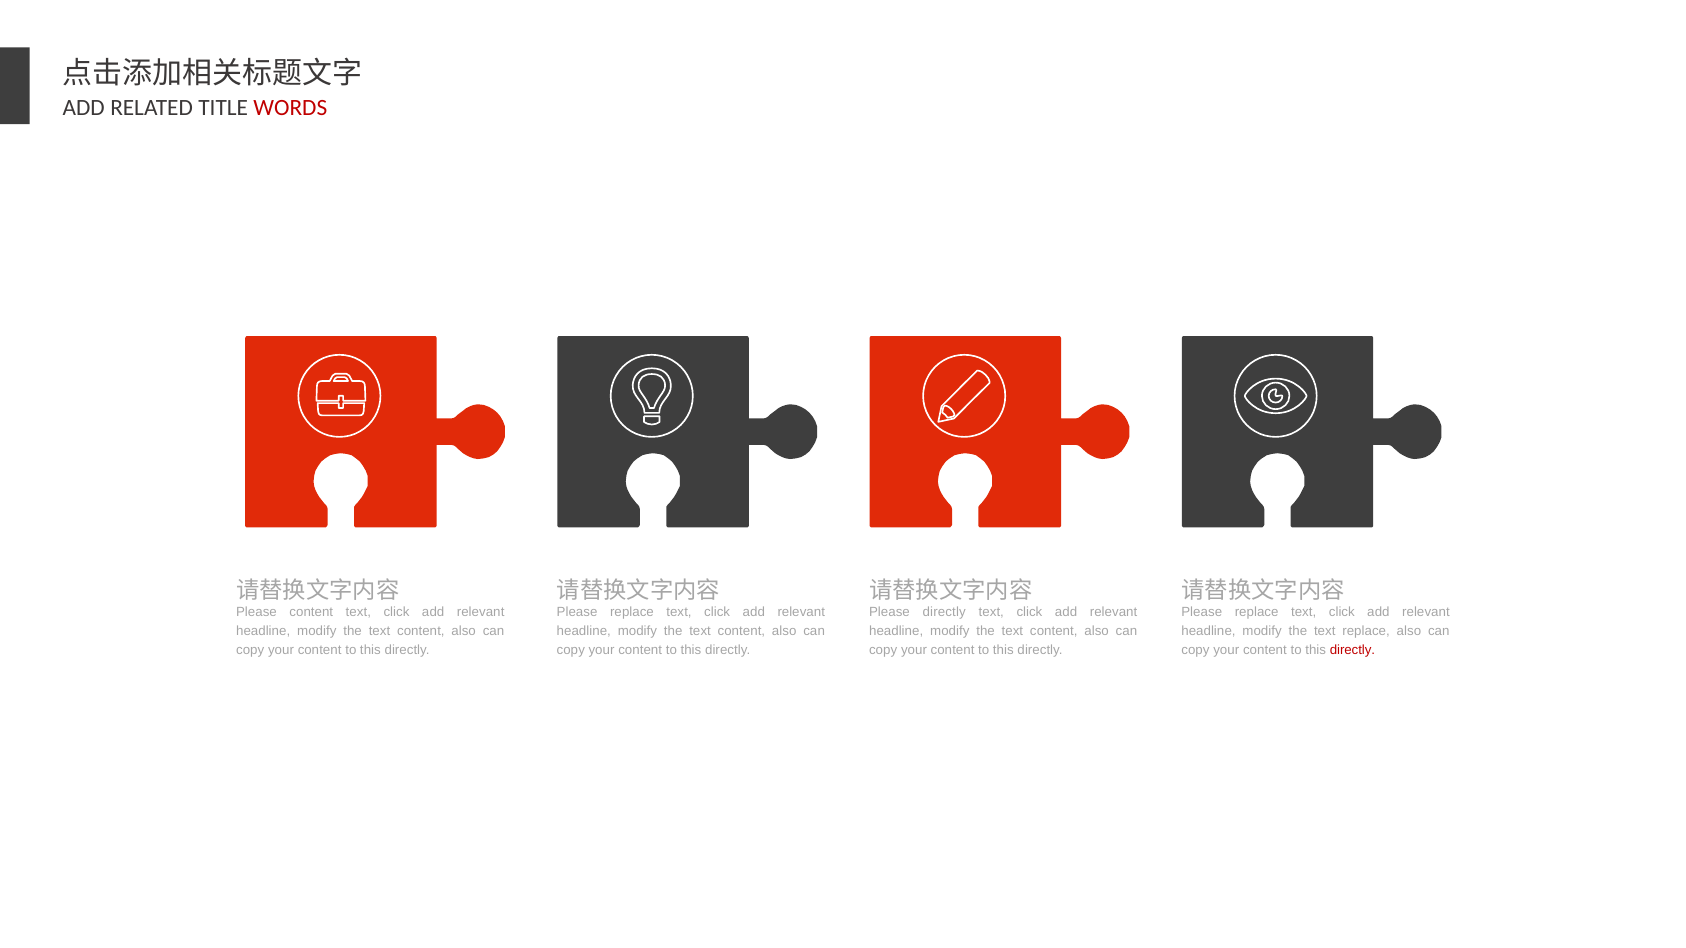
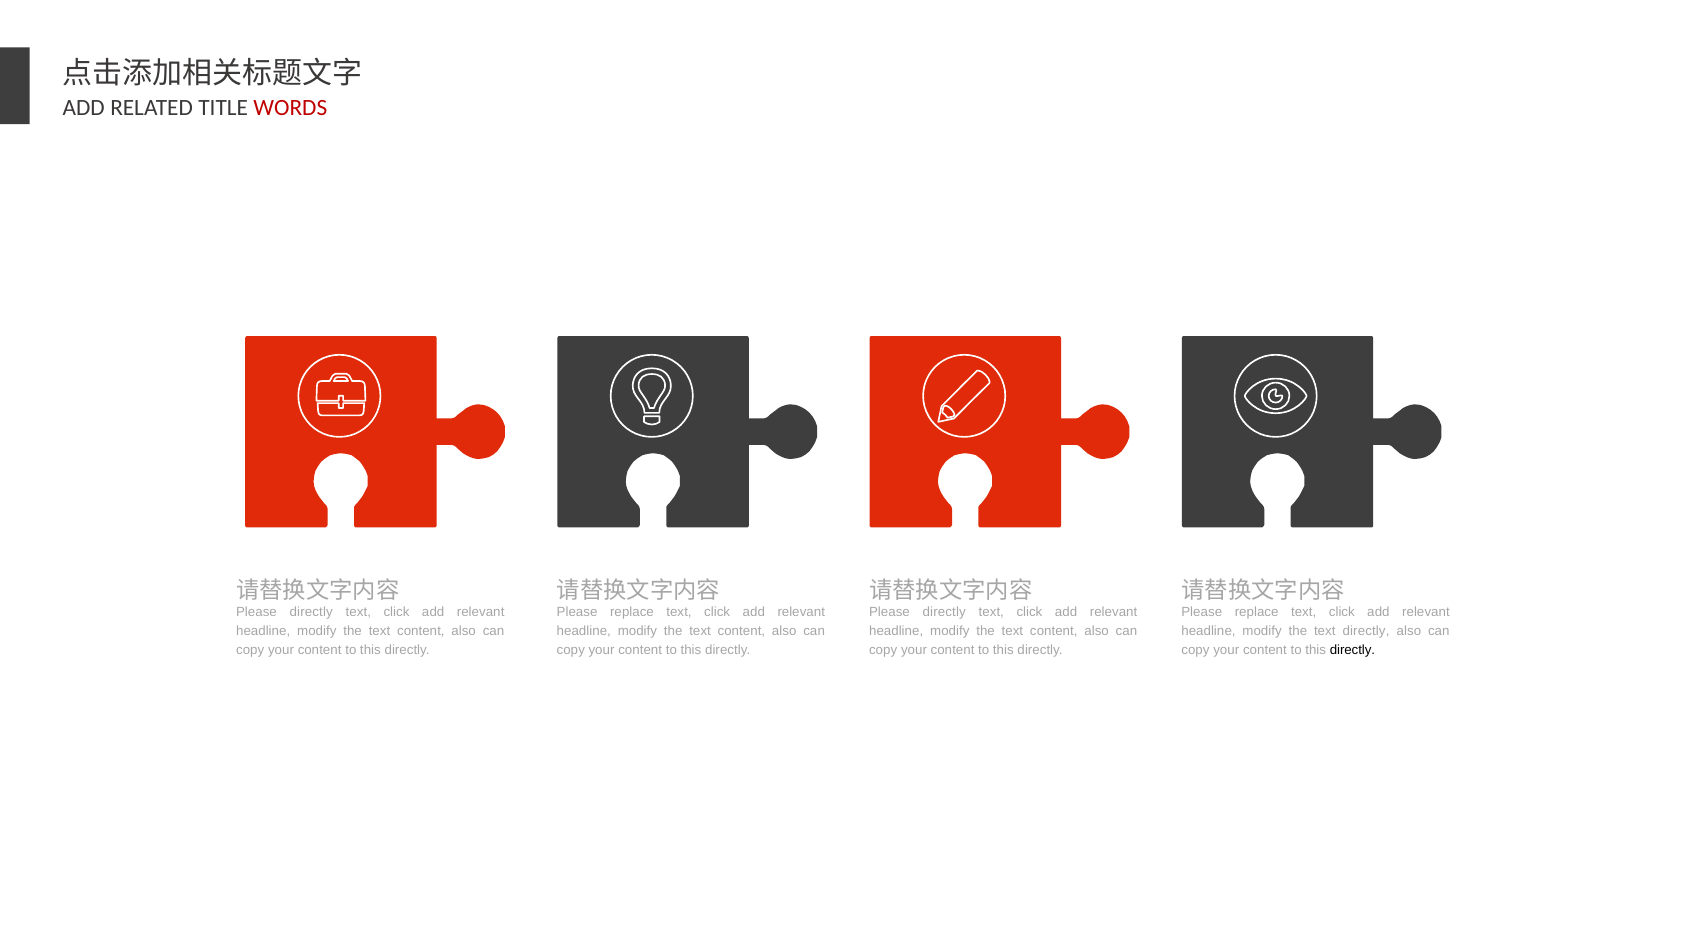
content at (311, 612): content -> directly
text replace: replace -> directly
directly at (1352, 650) colour: red -> black
